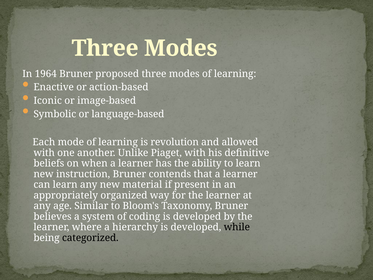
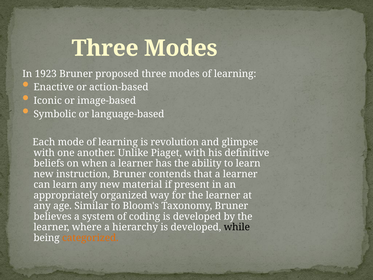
1964: 1964 -> 1923
allowed: allowed -> glimpse
categorized colour: black -> orange
